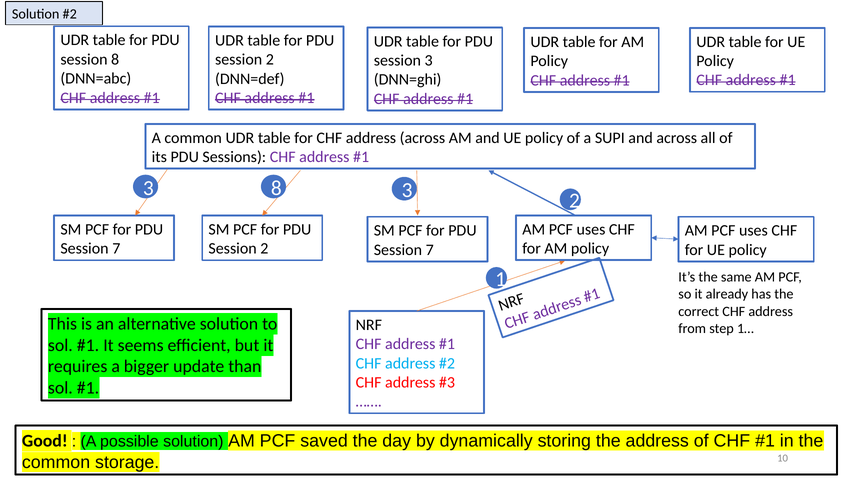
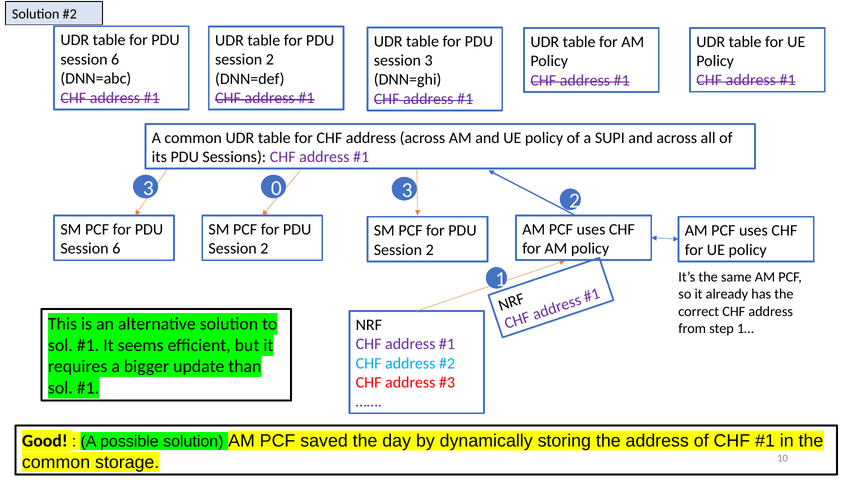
8 at (115, 59): 8 -> 6
3 8: 8 -> 0
7 at (116, 249): 7 -> 6
7 at (430, 250): 7 -> 2
